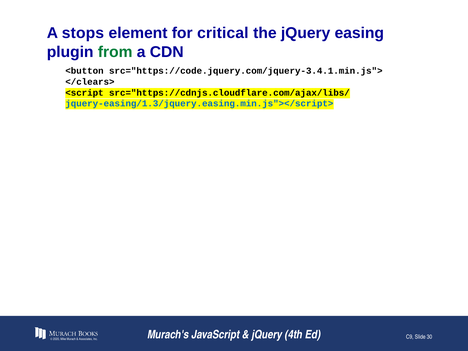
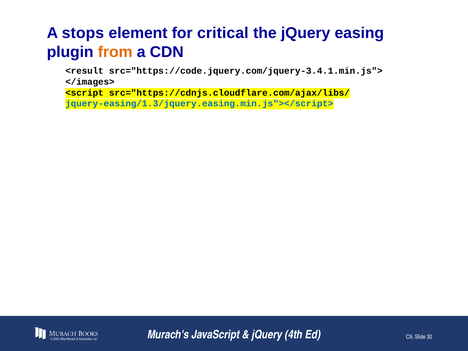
from colour: green -> orange
<button: <button -> <result
</clears>: </clears> -> </images>
